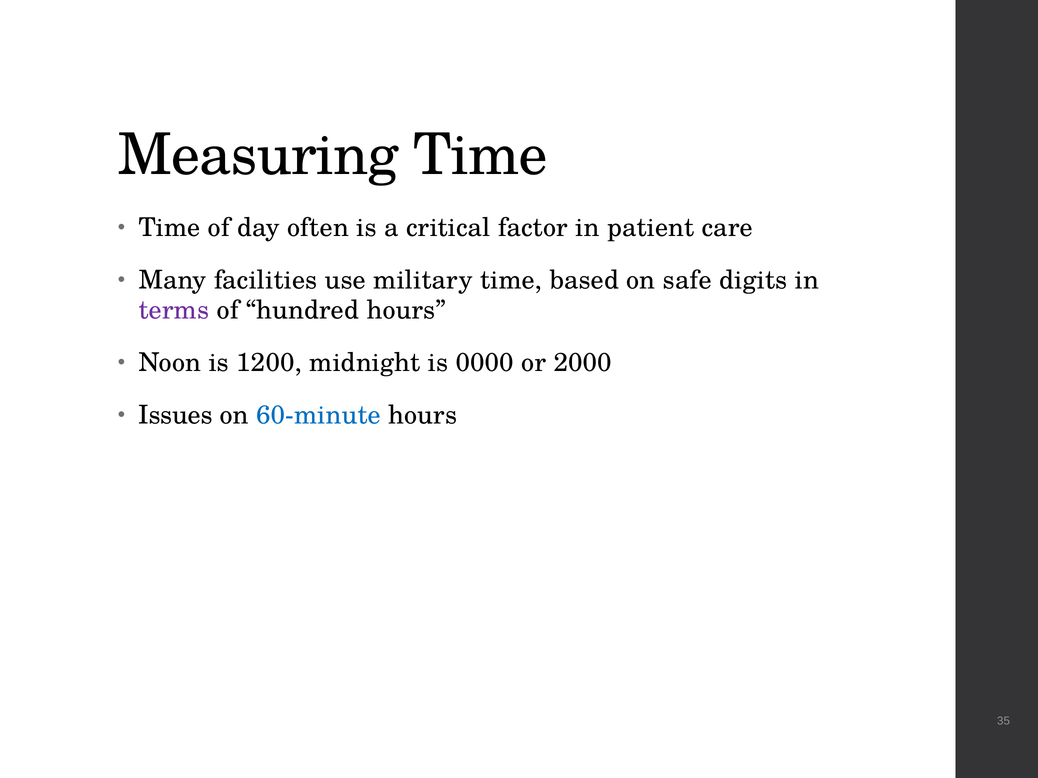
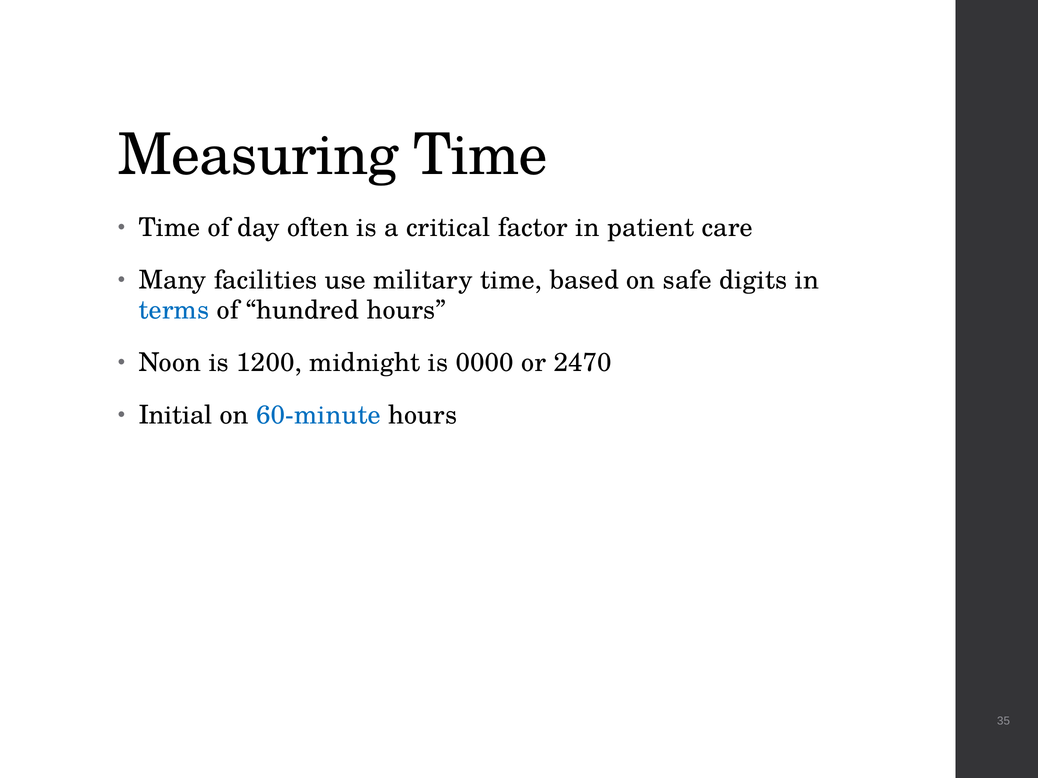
terms colour: purple -> blue
2000: 2000 -> 2470
Issues: Issues -> Initial
